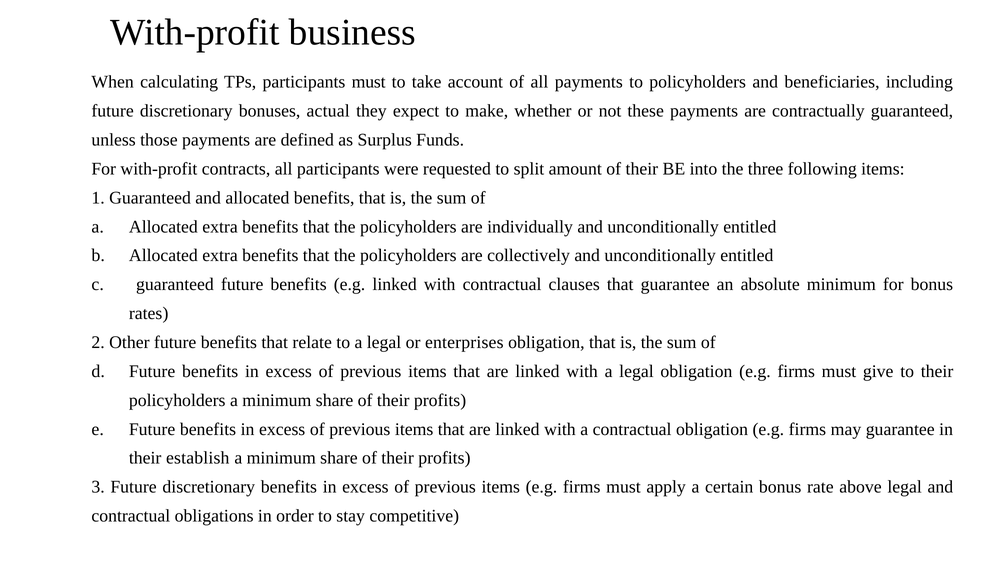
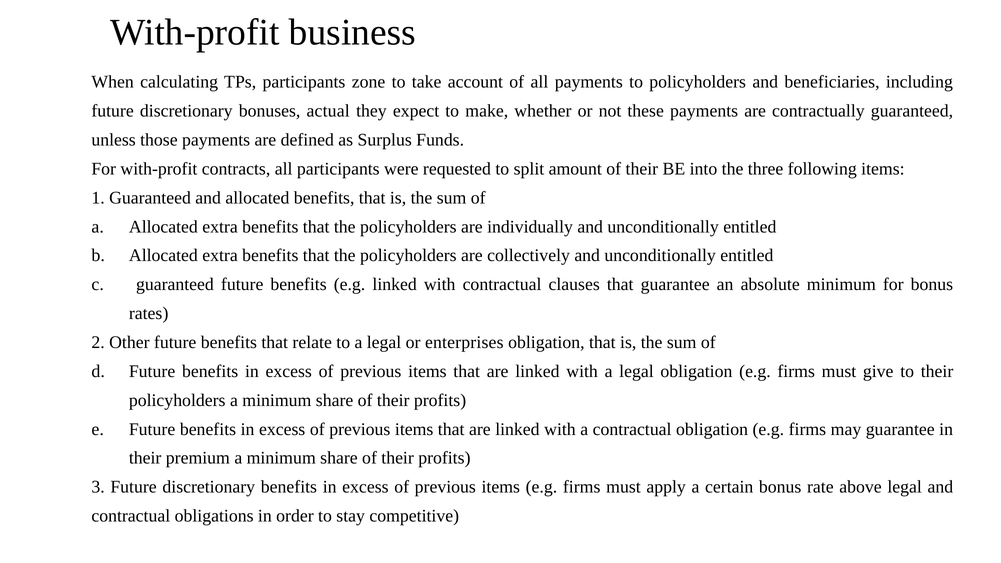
participants must: must -> zone
establish: establish -> premium
